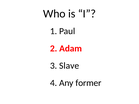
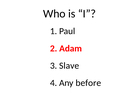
former: former -> before
